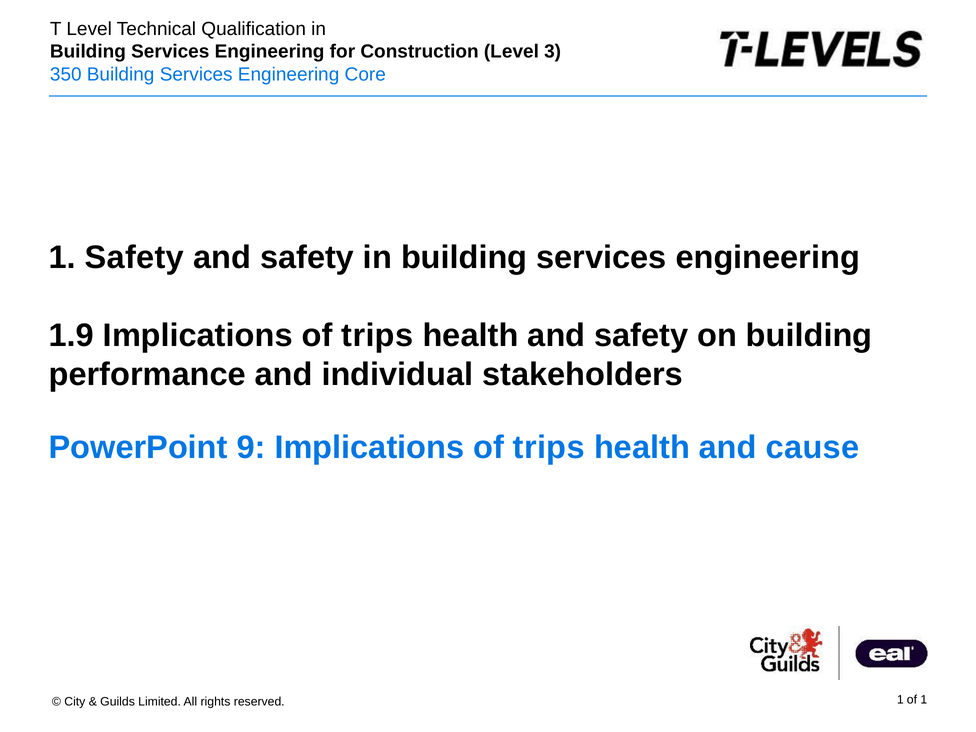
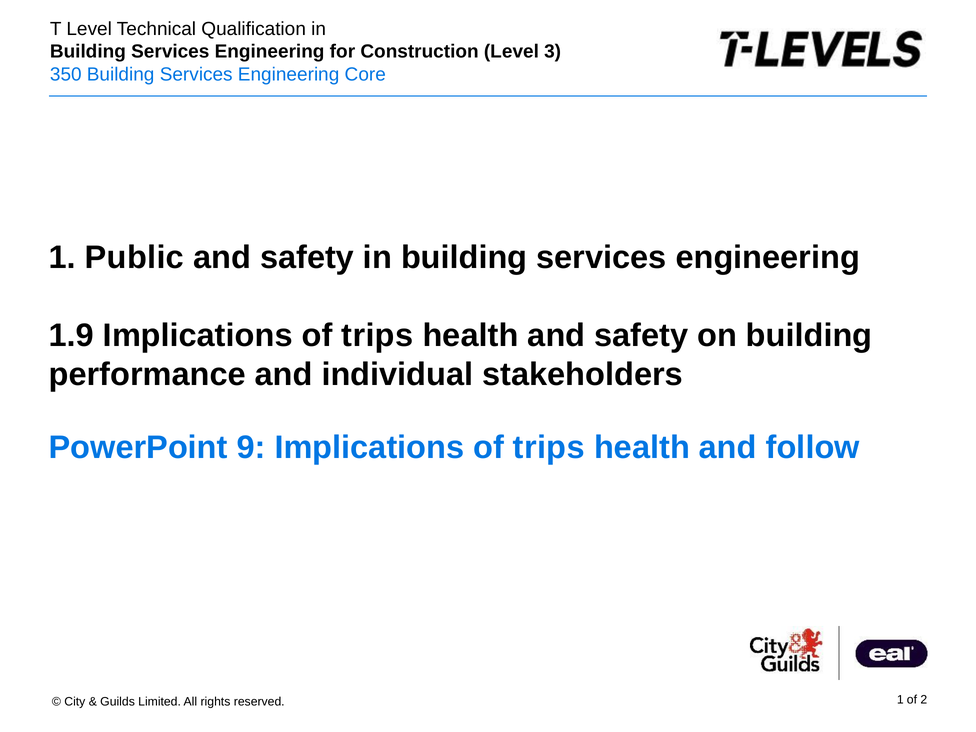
1 Safety: Safety -> Public
cause: cause -> follow
of 1: 1 -> 2
